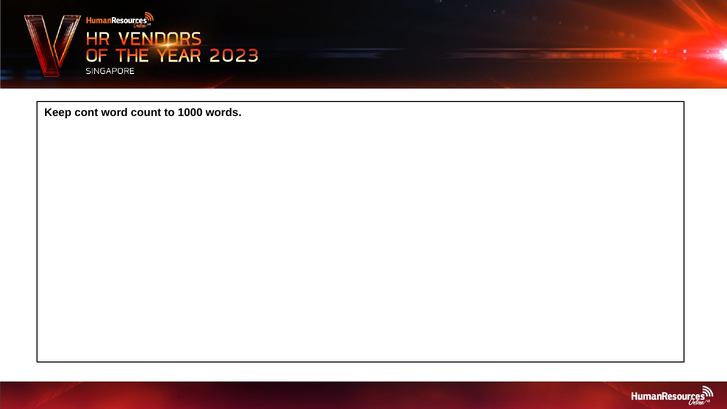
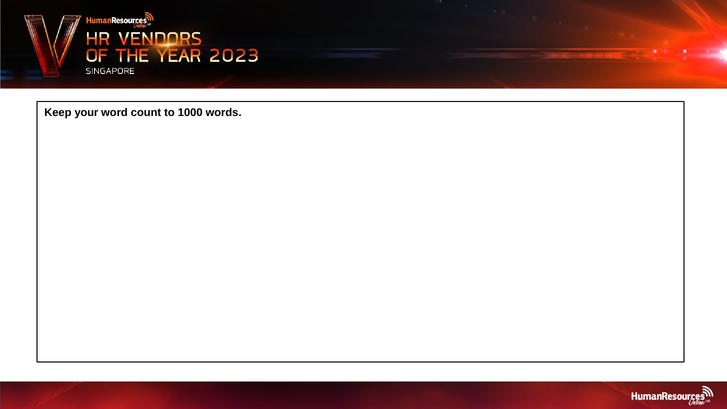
cont: cont -> your
